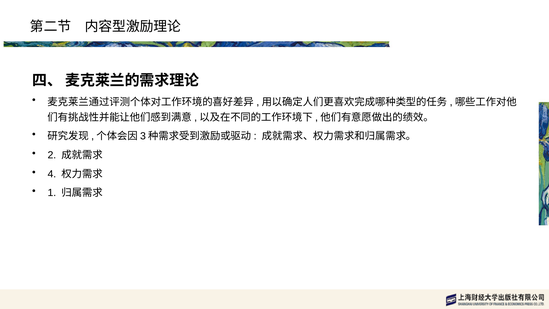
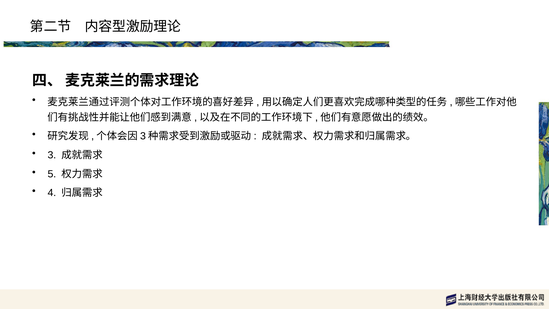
2: 2 -> 3
4: 4 -> 5
1: 1 -> 4
